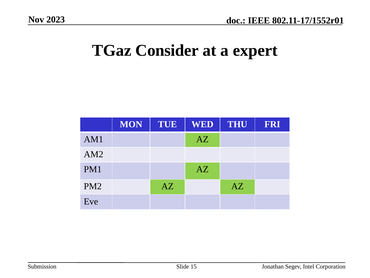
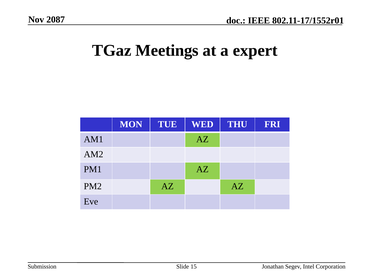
2023: 2023 -> 2087
Consider: Consider -> Meetings
